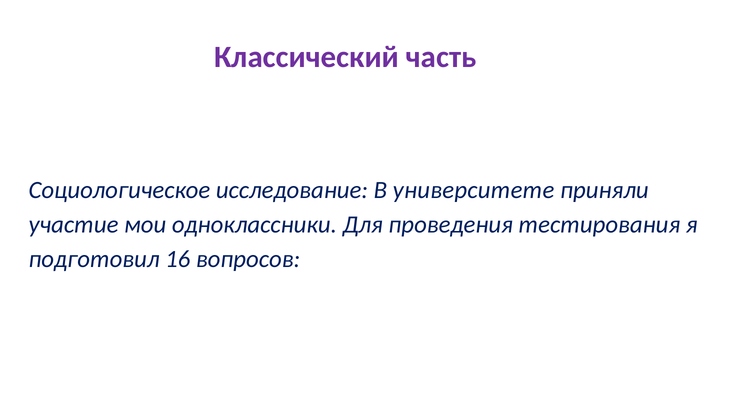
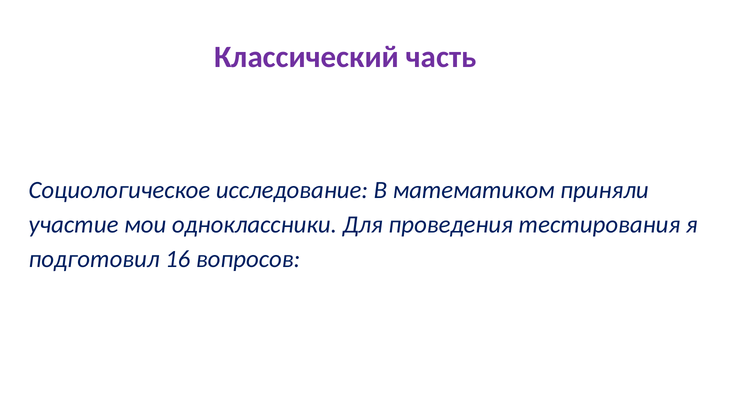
университете: университете -> математиком
